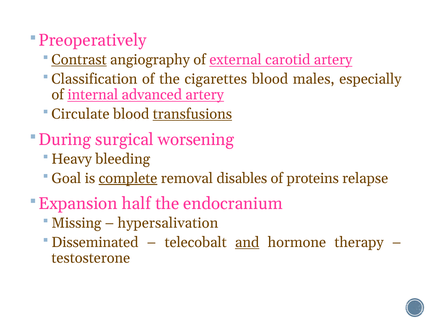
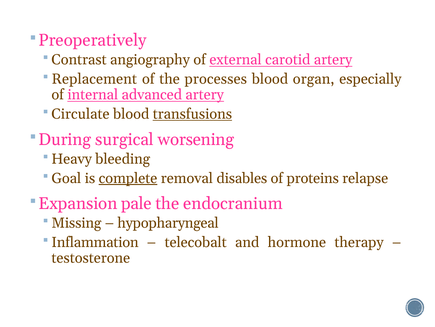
Contrast underline: present -> none
Classification: Classification -> Replacement
cigarettes: cigarettes -> processes
males: males -> organ
half: half -> pale
hypersalivation: hypersalivation -> hypopharyngeal
Disseminated: Disseminated -> Inflammation
and underline: present -> none
